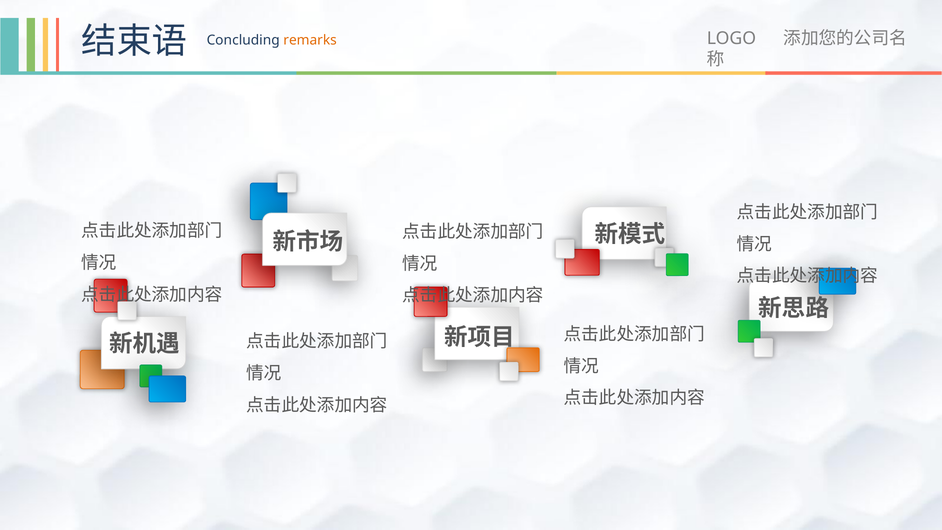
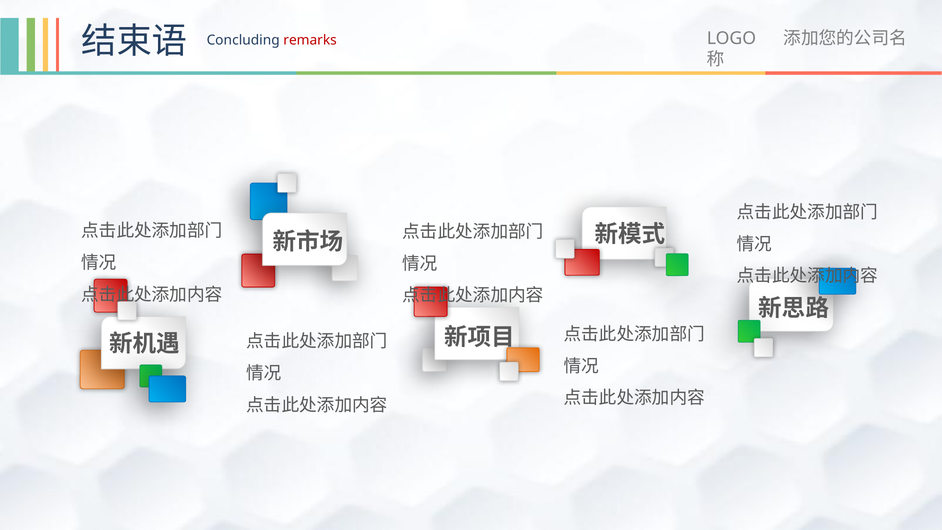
remarks colour: orange -> red
